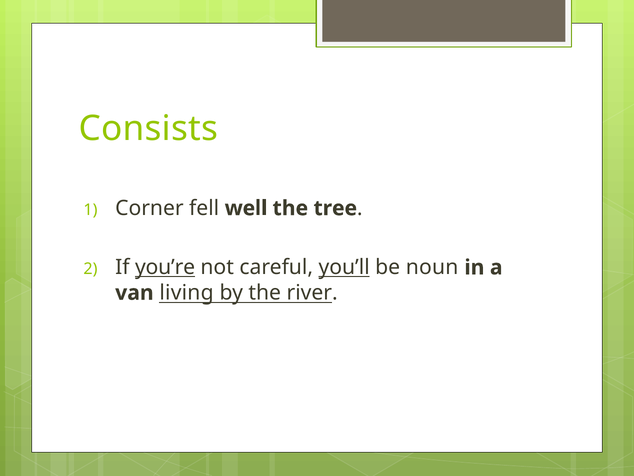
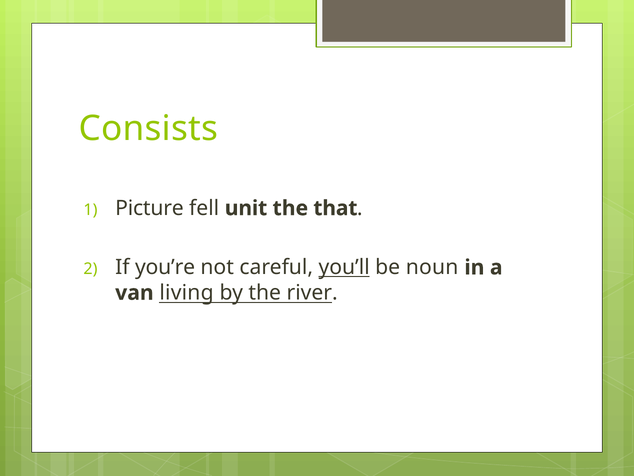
Corner: Corner -> Picture
well: well -> unit
tree: tree -> that
you’re underline: present -> none
